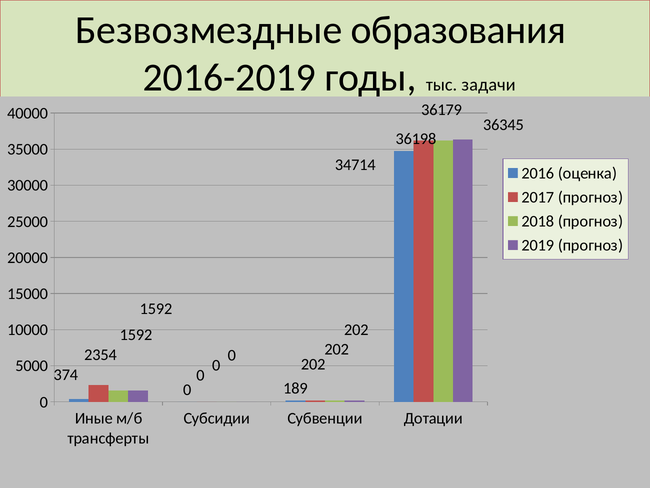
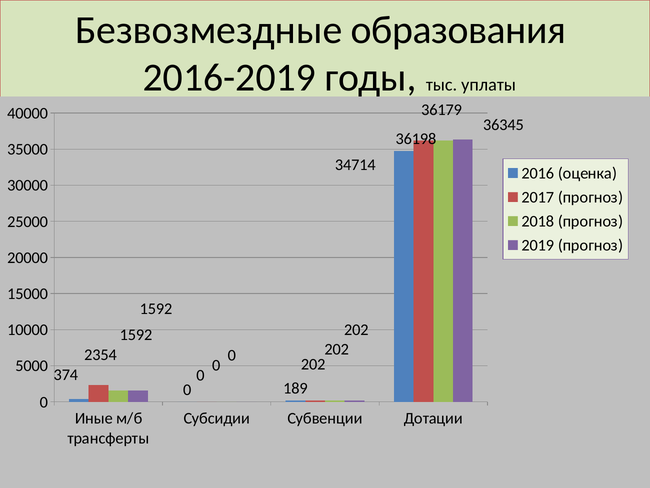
задачи: задачи -> уплаты
